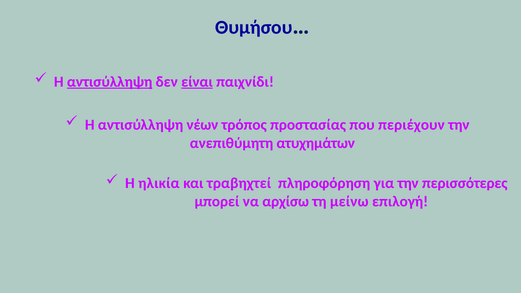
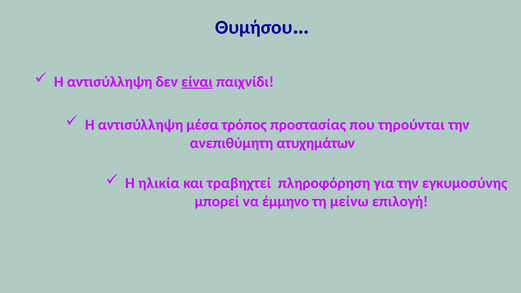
αντισύλληψη at (110, 82) underline: present -> none
νέων: νέων -> μέσα
περιέχουν: περιέχουν -> τηρούνται
περισσότερες: περισσότερες -> εγκυμοσύνης
αρχίσω: αρχίσω -> έμμηνο
